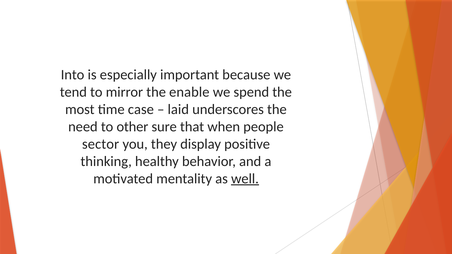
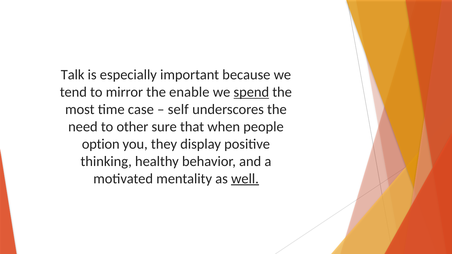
Into: Into -> Talk
spend underline: none -> present
laid: laid -> self
sector: sector -> option
